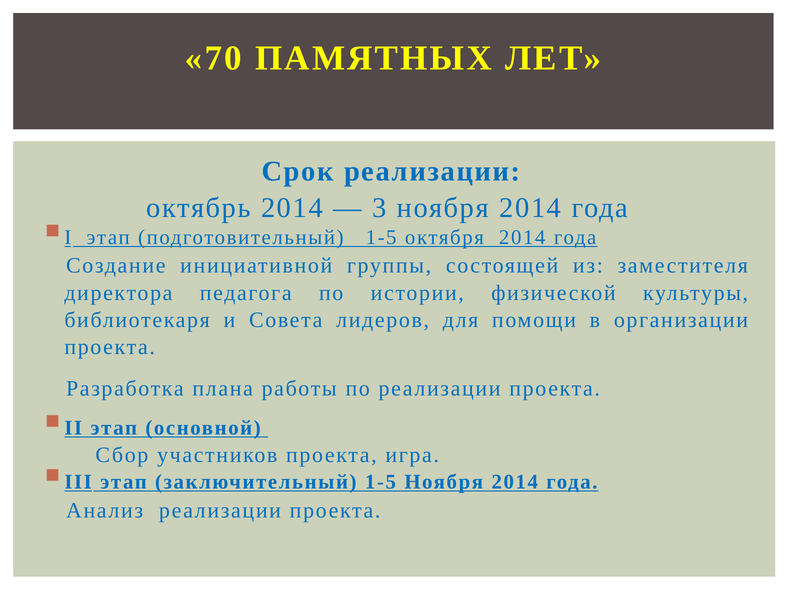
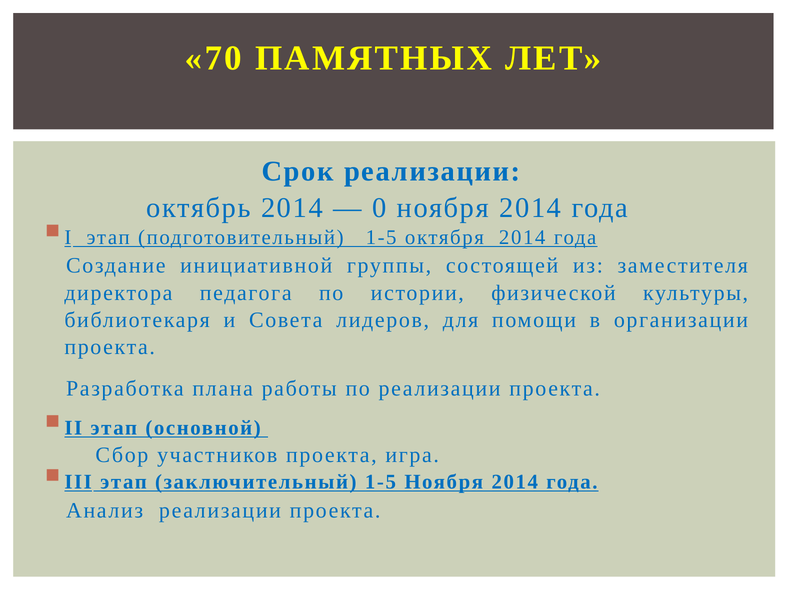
3: 3 -> 0
